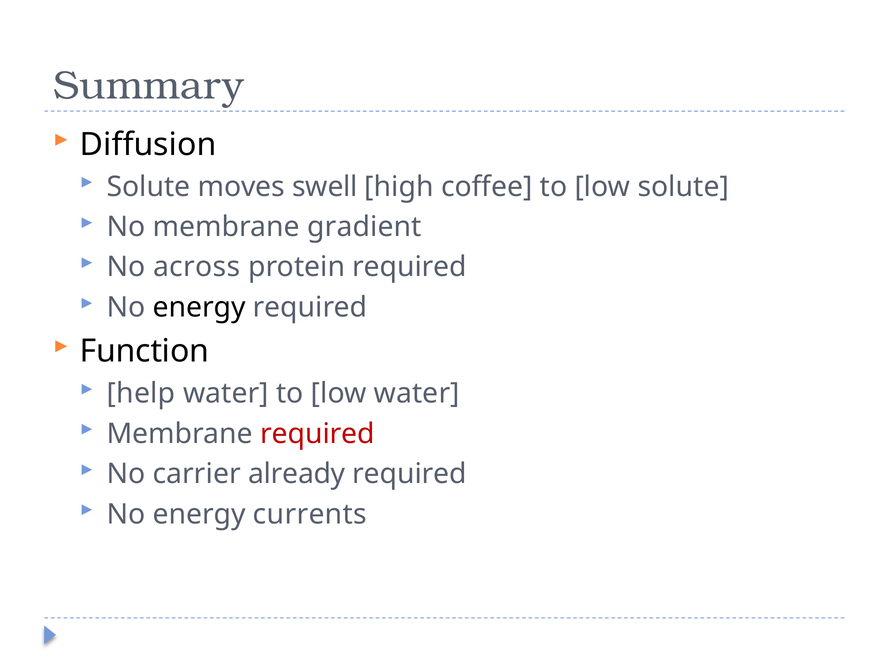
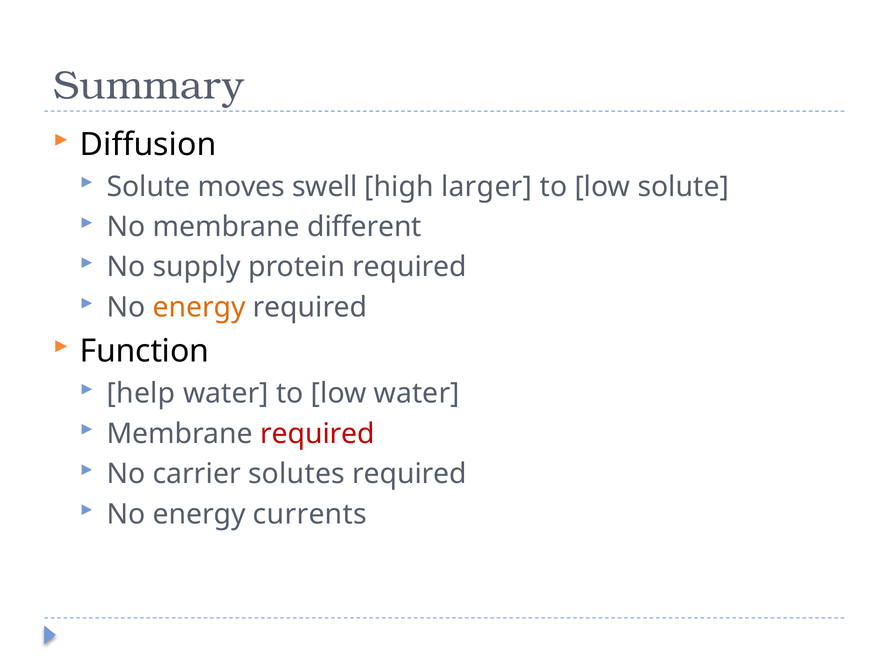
coffee: coffee -> larger
gradient: gradient -> different
across: across -> supply
energy at (199, 307) colour: black -> orange
already: already -> solutes
